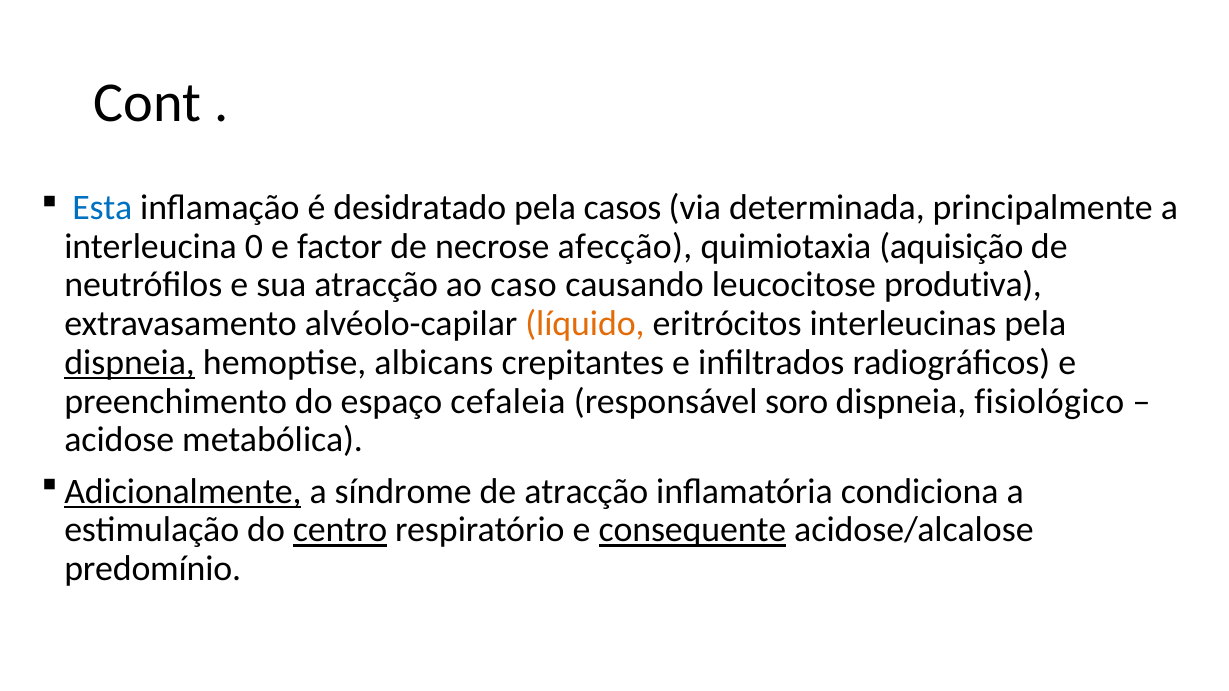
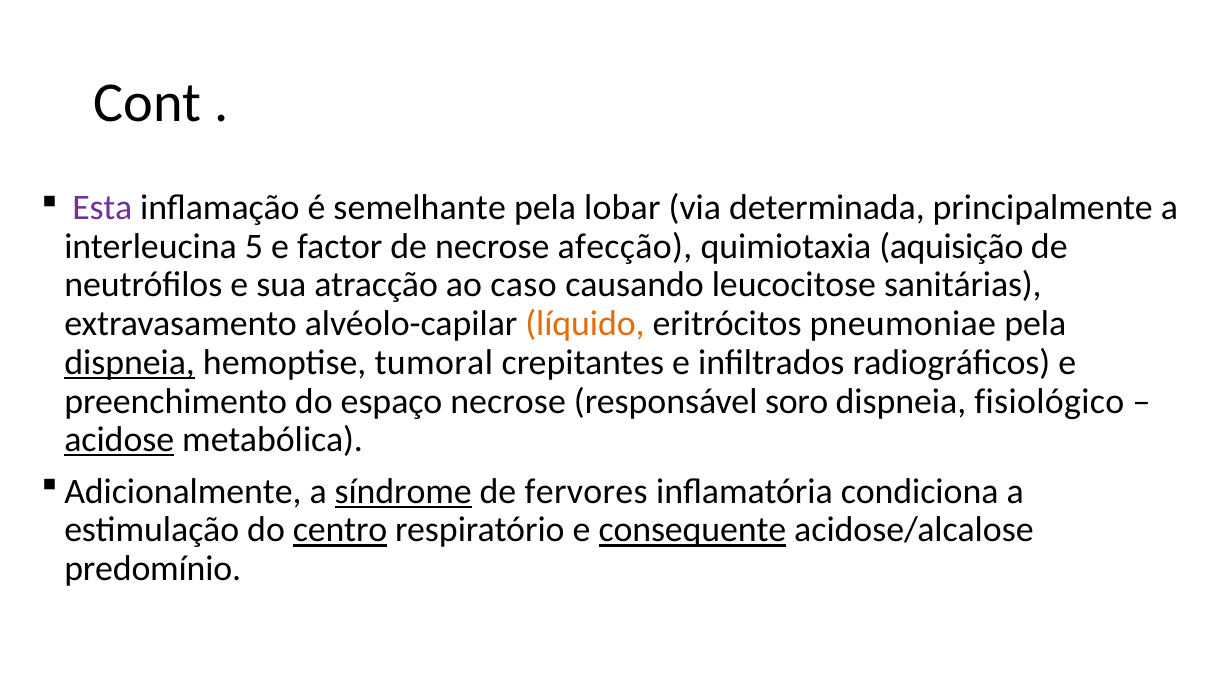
Esta colour: blue -> purple
desidratado: desidratado -> semelhante
casos: casos -> lobar
0: 0 -> 5
produtiva: produtiva -> sanitárias
interleucinas: interleucinas -> pneumoniae
albicans: albicans -> tumoral
espaço cefaleia: cefaleia -> necrose
acidose underline: none -> present
Adicionalmente underline: present -> none
síndrome underline: none -> present
de atracção: atracção -> fervores
